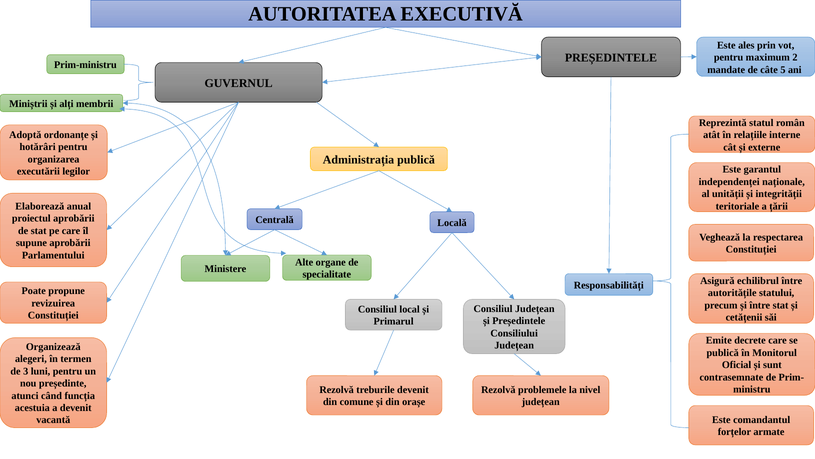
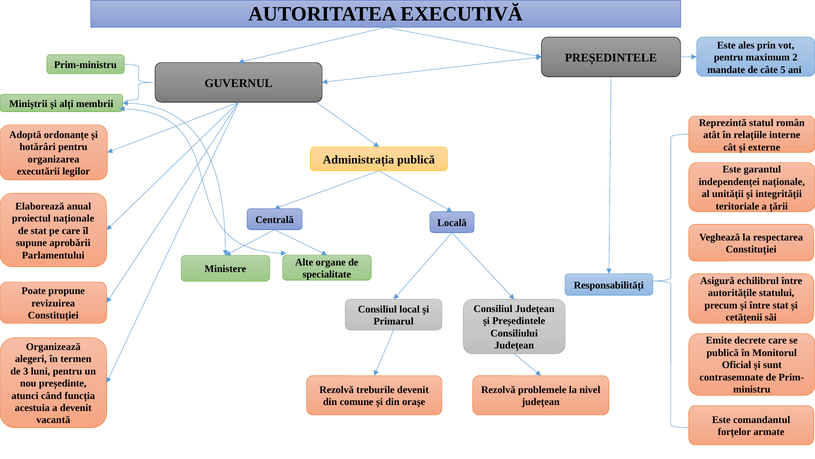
proiectul aprobării: aprobării -> naționale
